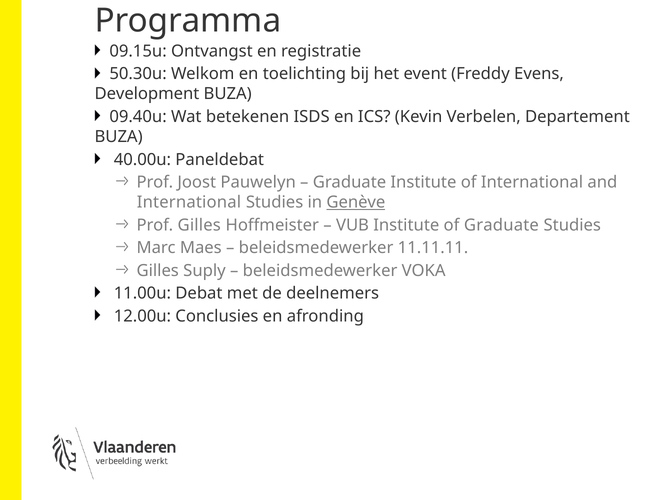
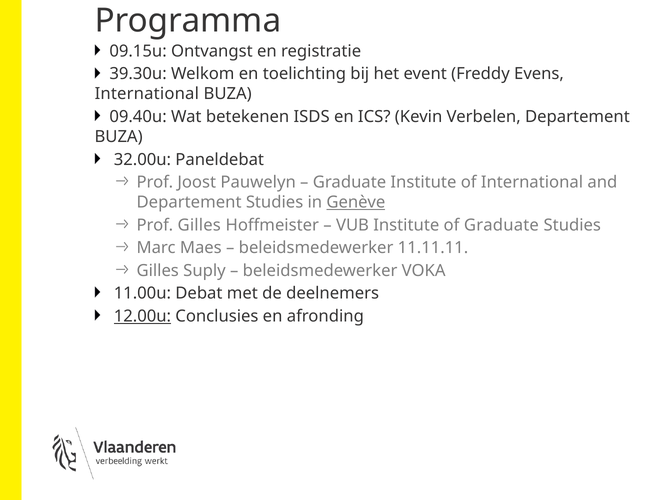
50.30u: 50.30u -> 39.30u
Development at (147, 94): Development -> International
40.00u: 40.00u -> 32.00u
International at (189, 202): International -> Departement
12.00u underline: none -> present
